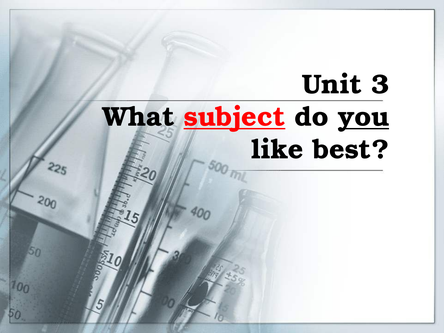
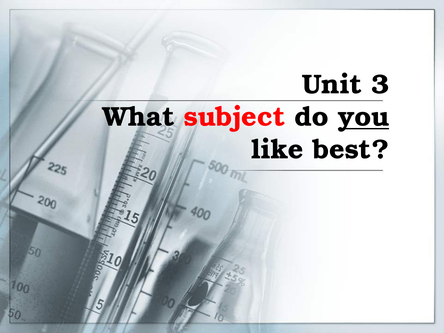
subject underline: present -> none
